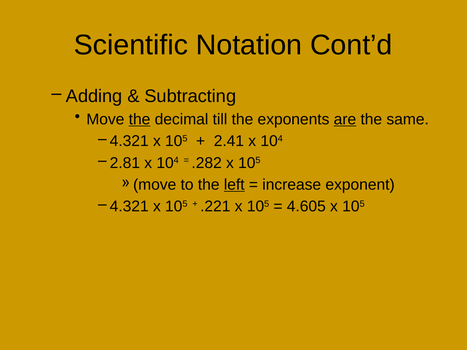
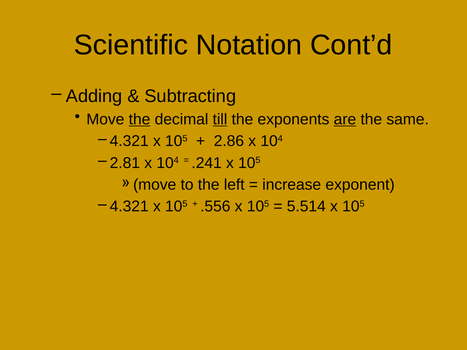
till underline: none -> present
2.41: 2.41 -> 2.86
.282: .282 -> .241
left underline: present -> none
.221: .221 -> .556
4.605: 4.605 -> 5.514
